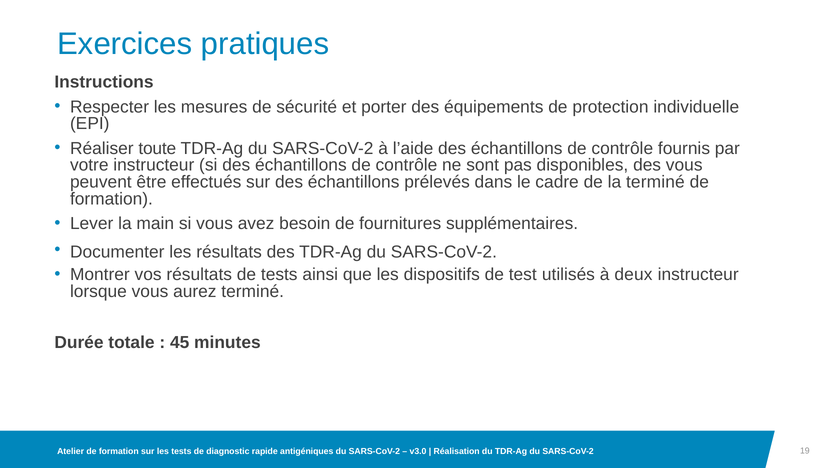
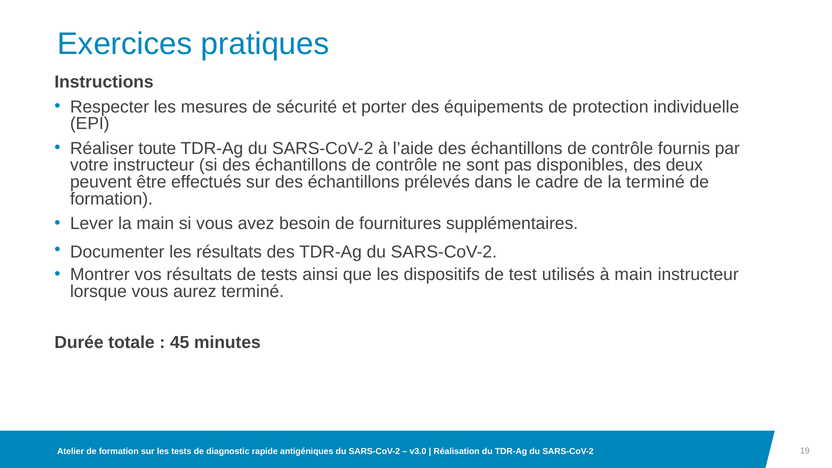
des vous: vous -> deux
à deux: deux -> main
